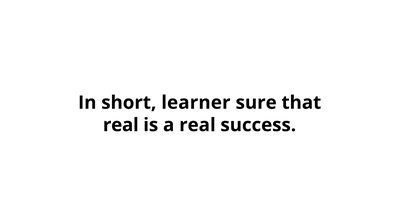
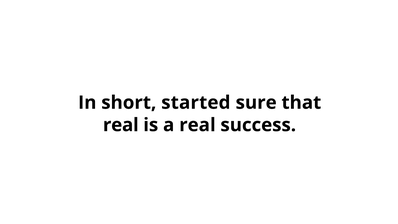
learner: learner -> started
